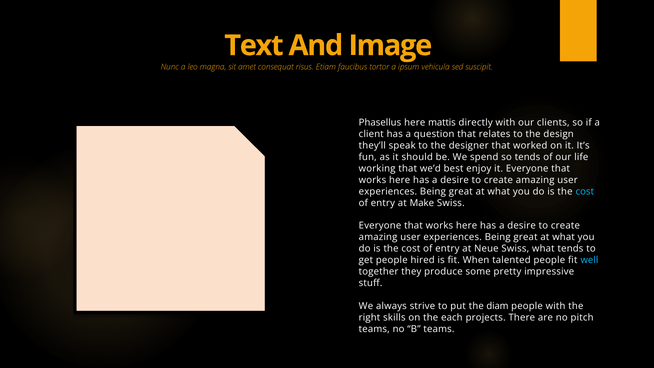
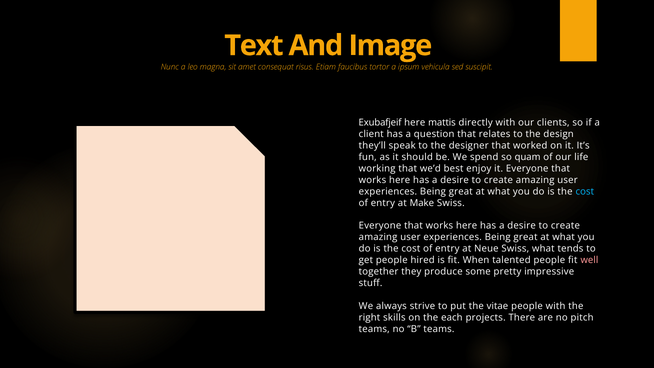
Phasellus: Phasellus -> Exubafjeif
so tends: tends -> quam
well colour: light blue -> pink
diam: diam -> vitae
